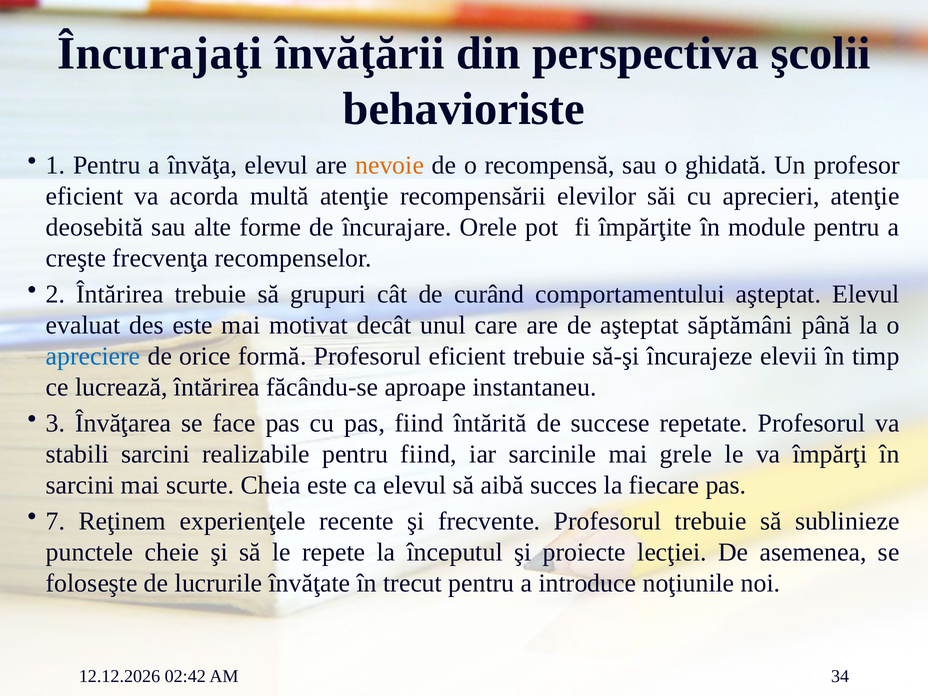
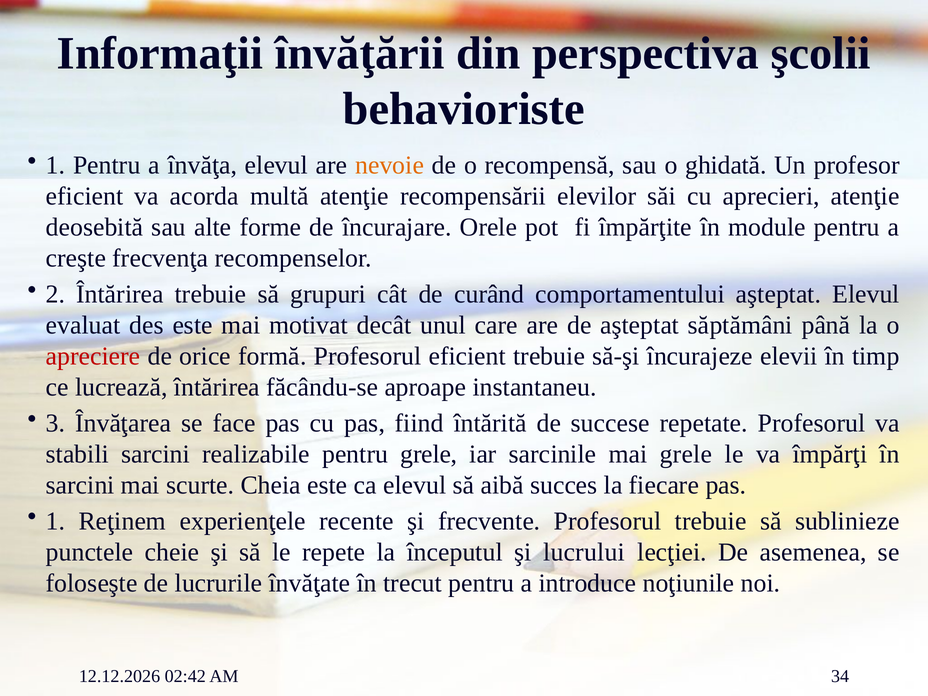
Încurajaţi: Încurajaţi -> Informaţii
apreciere colour: blue -> red
pentru fiind: fiind -> grele
7 at (56, 521): 7 -> 1
proiecte: proiecte -> lucrului
